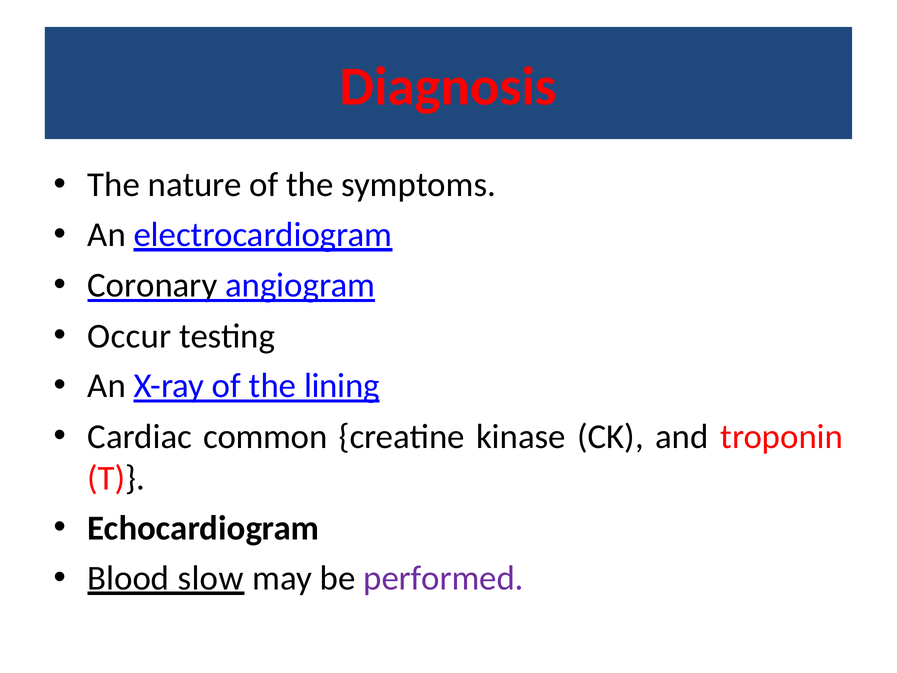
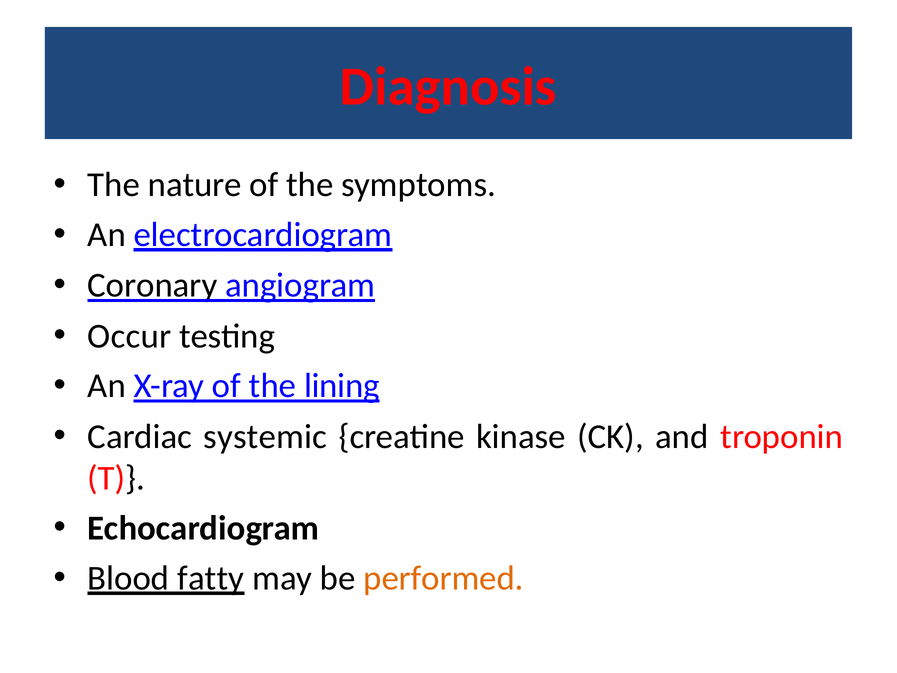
common: common -> systemic
slow: slow -> fatty
performed colour: purple -> orange
